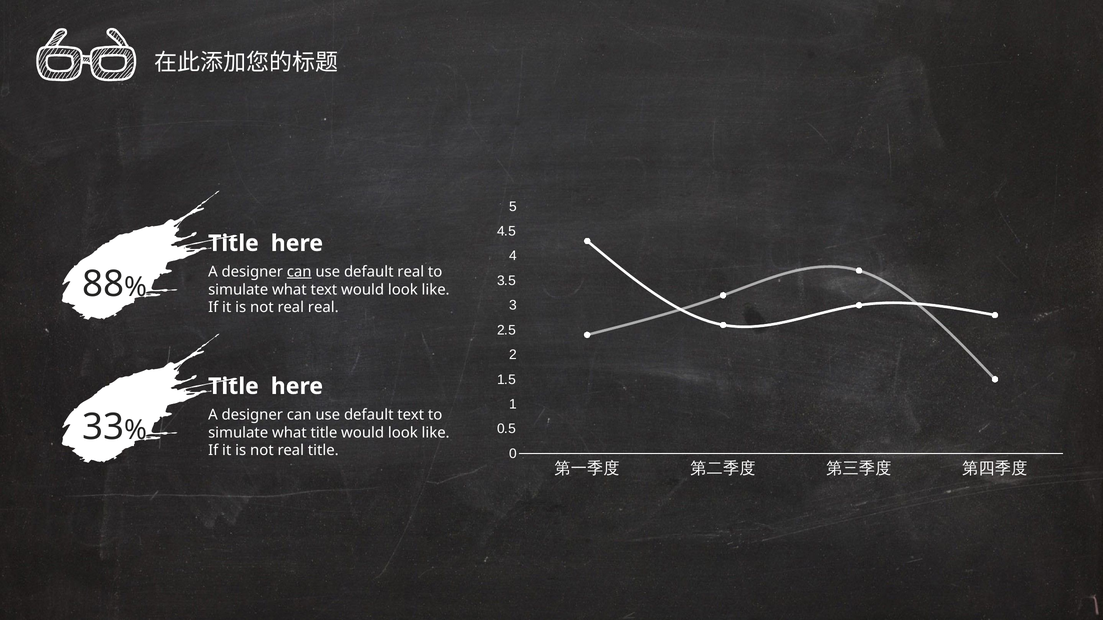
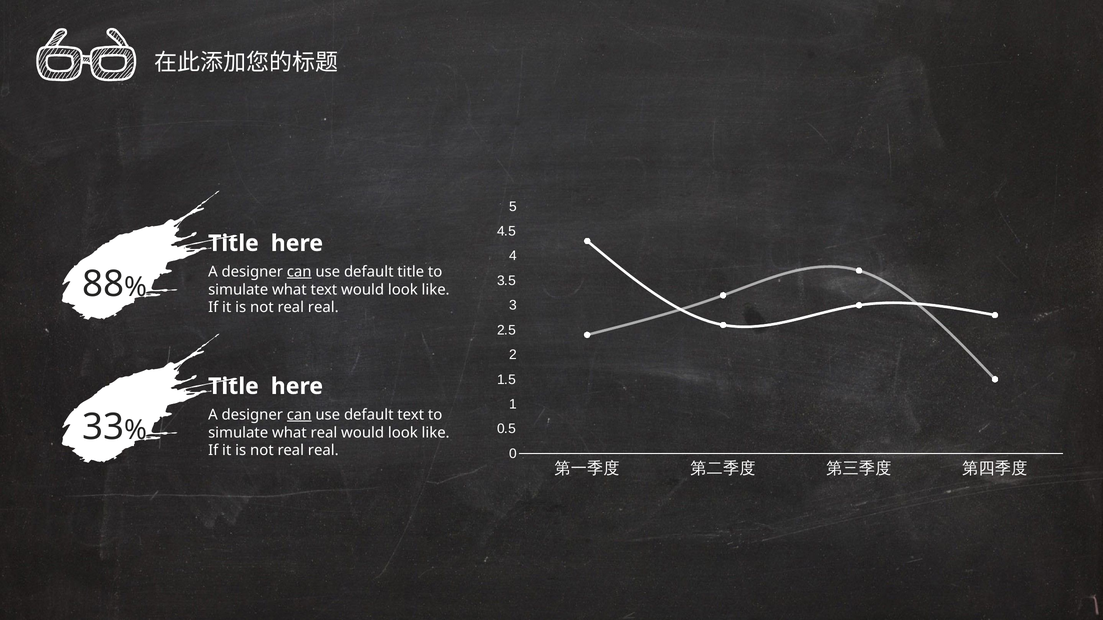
default real: real -> title
can at (299, 415) underline: none -> present
what title: title -> real
title at (323, 451): title -> real
